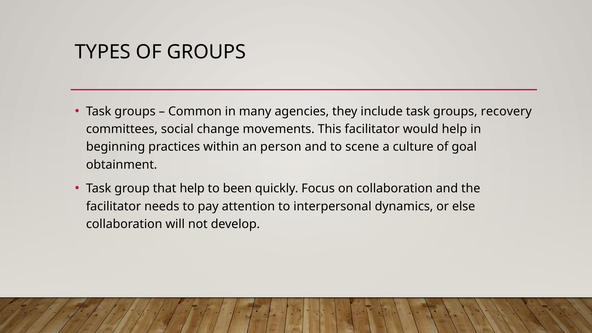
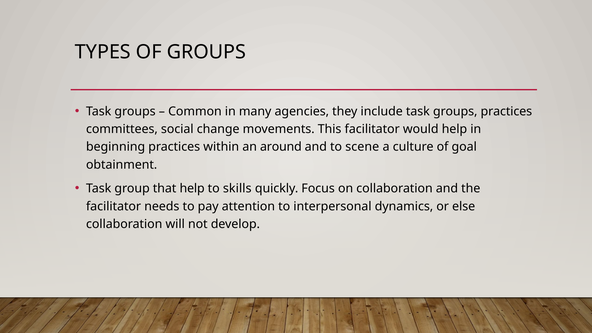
groups recovery: recovery -> practices
person: person -> around
been: been -> skills
